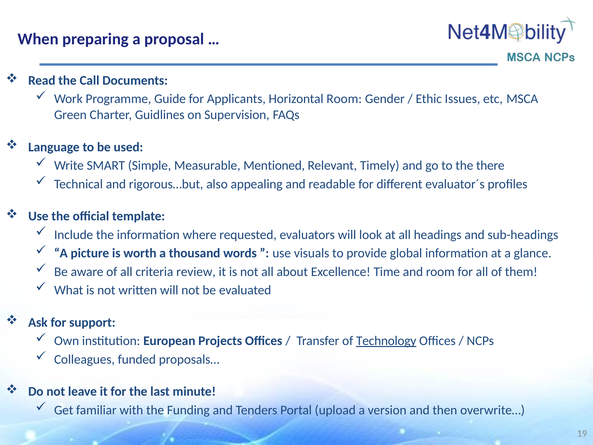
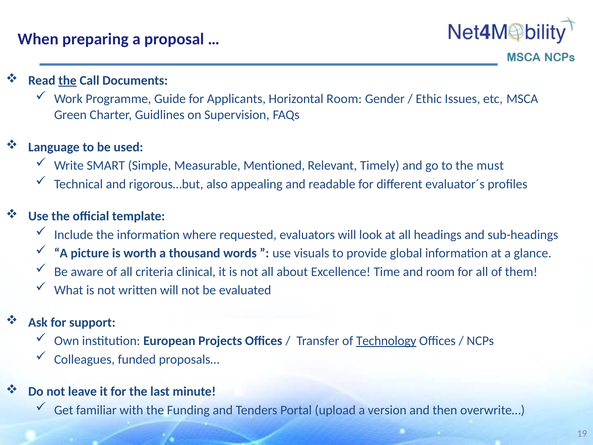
the at (67, 80) underline: none -> present
there: there -> must
review: review -> clinical
